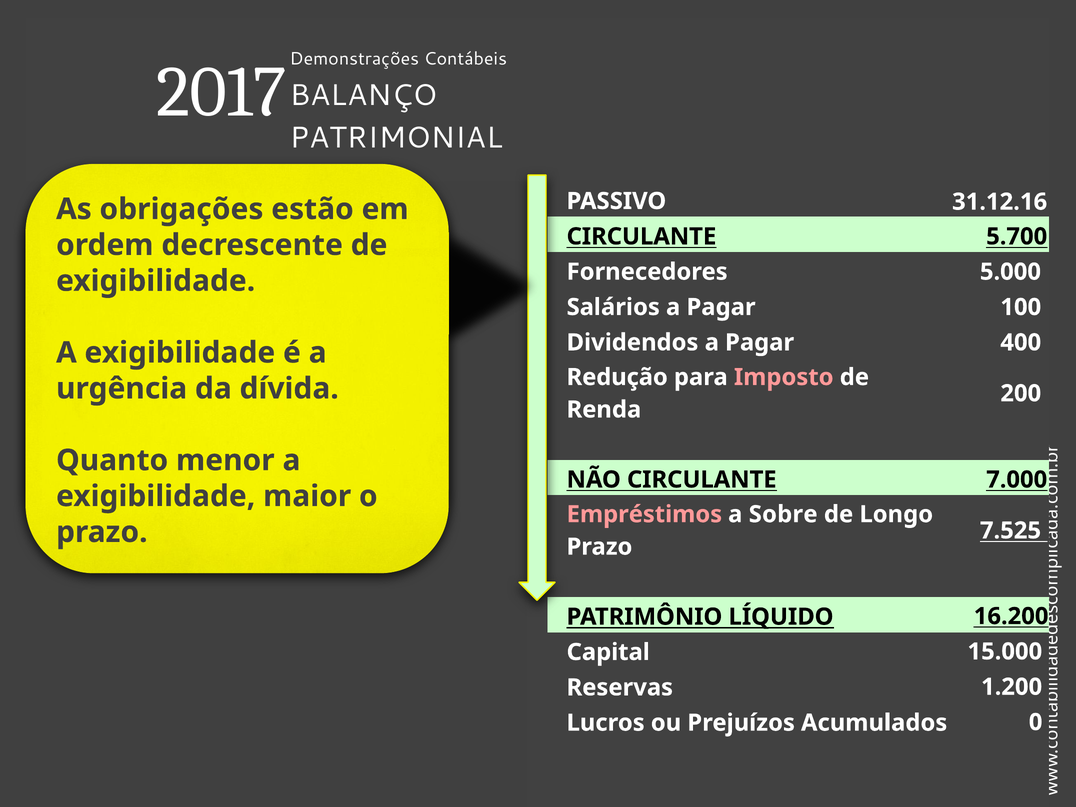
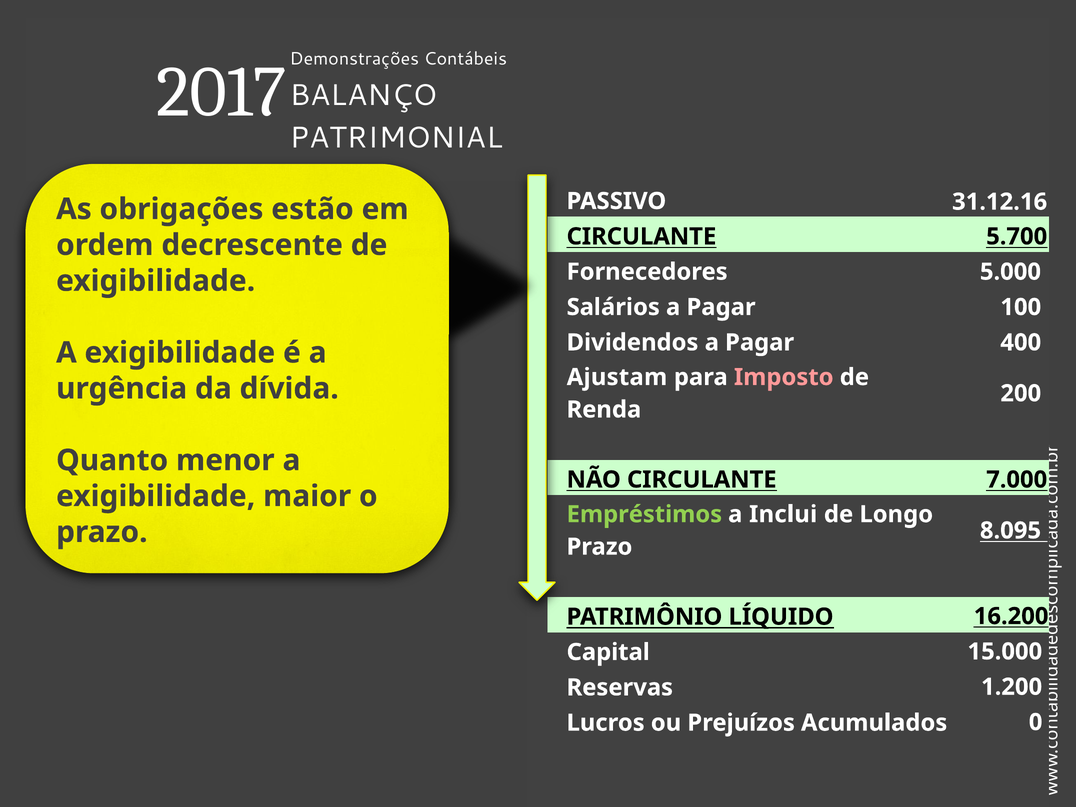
Redução: Redução -> Ajustam
Empréstimos colour: pink -> light green
Sobre: Sobre -> Inclui
7.525: 7.525 -> 8.095
